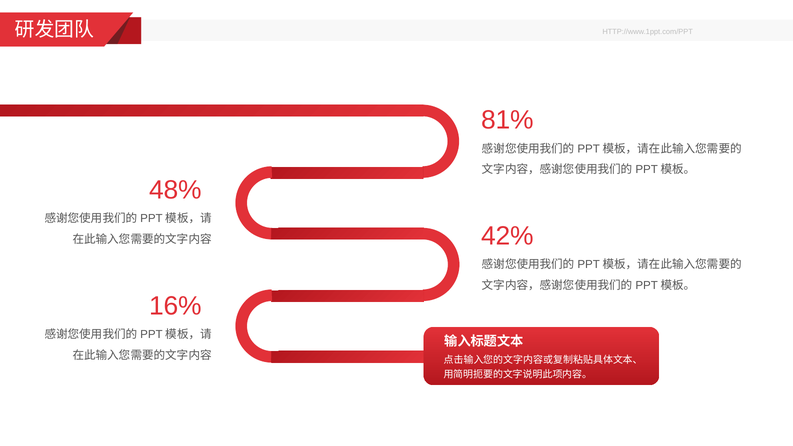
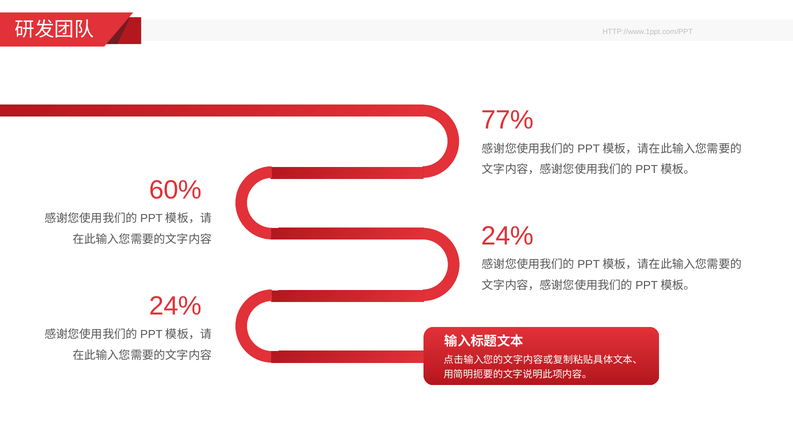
81%: 81% -> 77%
48%: 48% -> 60%
42% at (508, 236): 42% -> 24%
16% at (175, 306): 16% -> 24%
